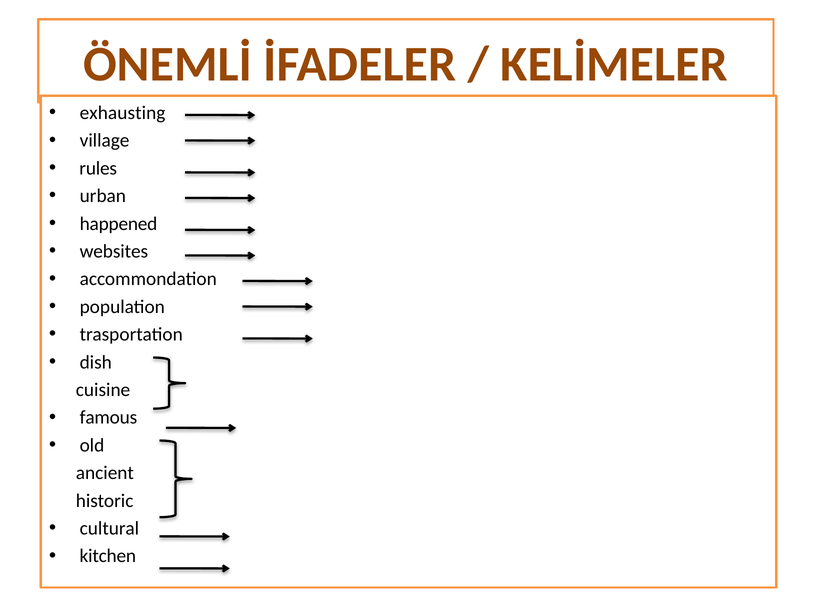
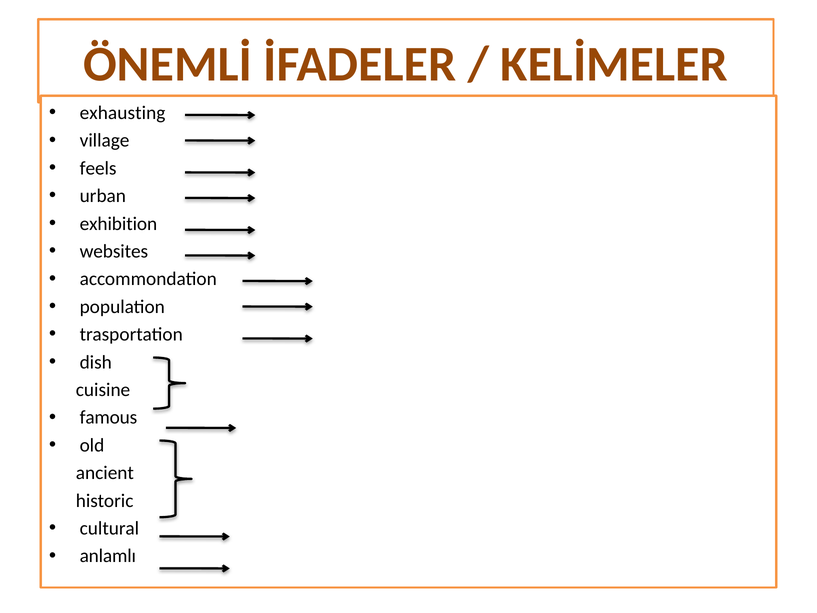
rules: rules -> feels
happened: happened -> exhibition
kitchen: kitchen -> anlamlı
